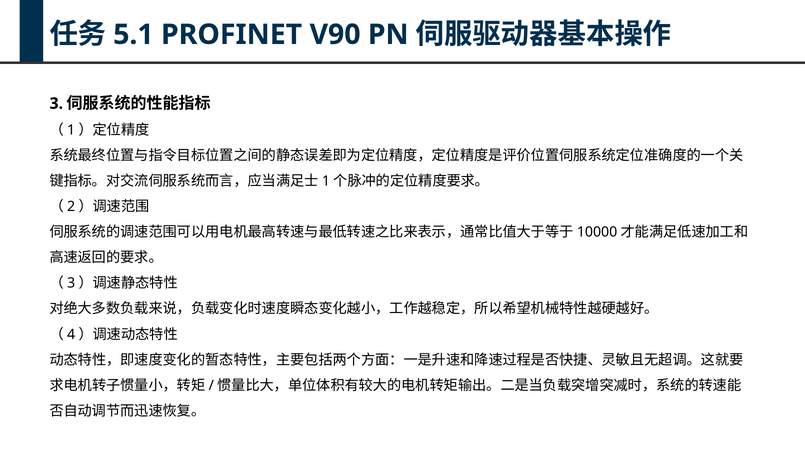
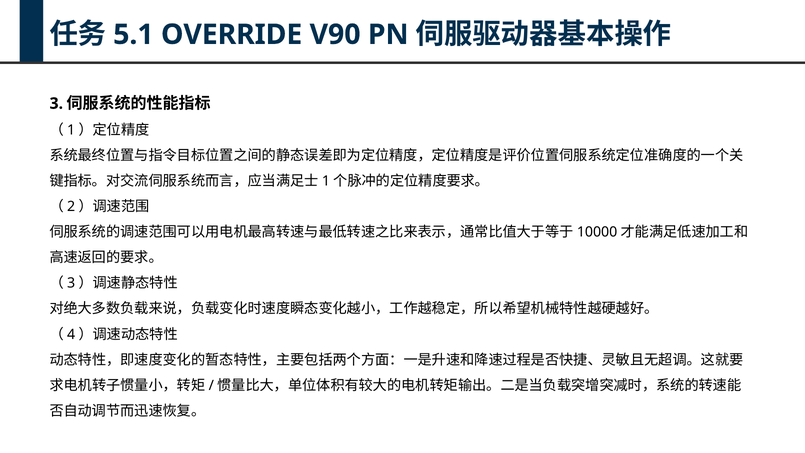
PROFINET: PROFINET -> OVERRIDE
